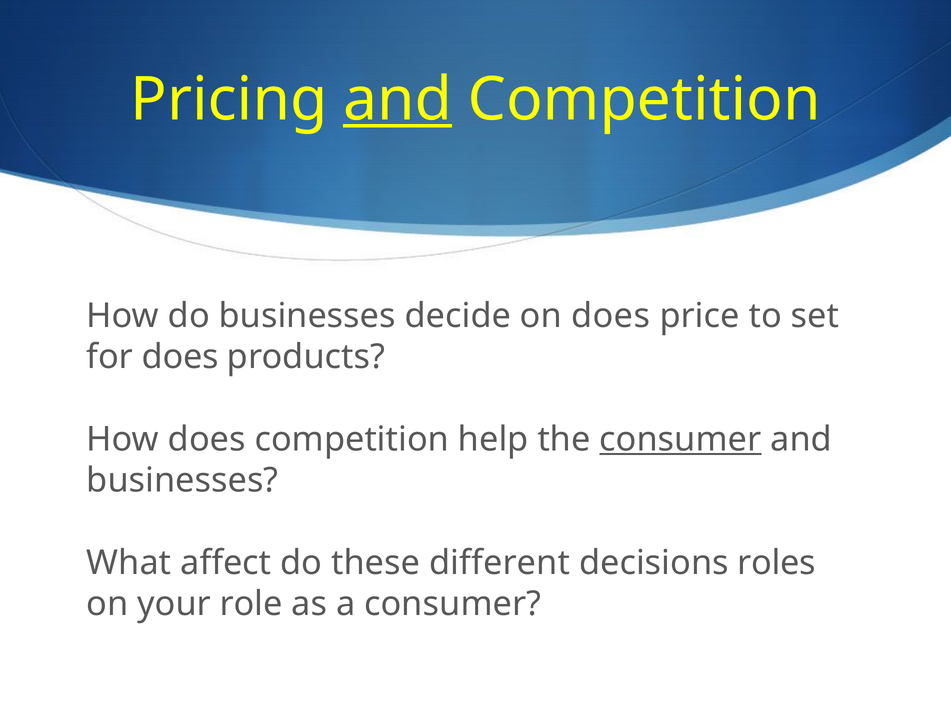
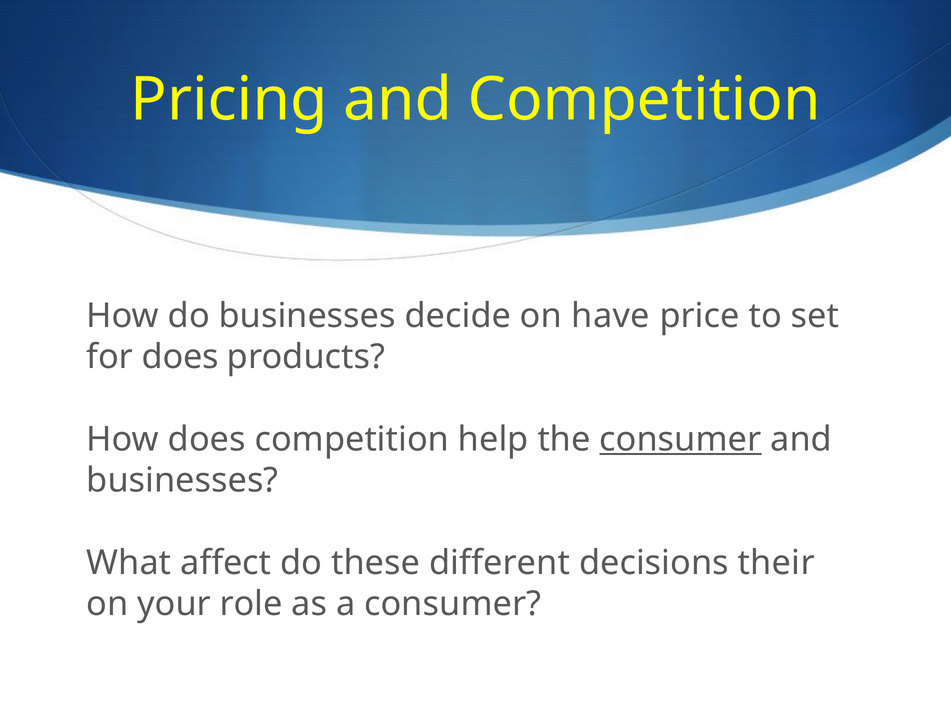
and at (398, 100) underline: present -> none
on does: does -> have
roles: roles -> their
